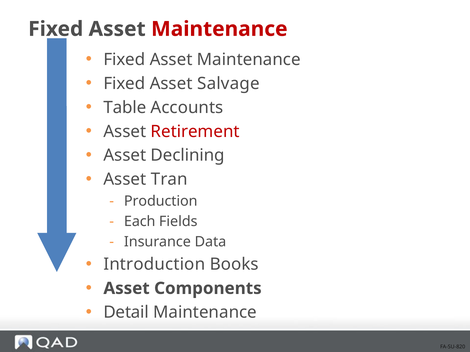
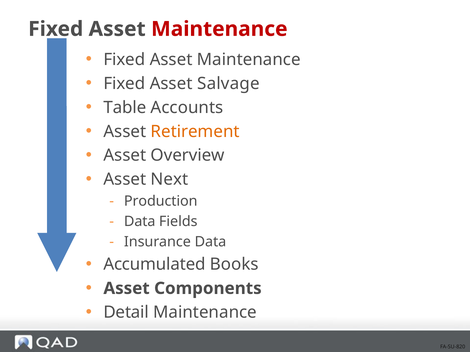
Retirement colour: red -> orange
Declining: Declining -> Overview
Tran: Tran -> Next
Each at (140, 222): Each -> Data
Introduction: Introduction -> Accumulated
